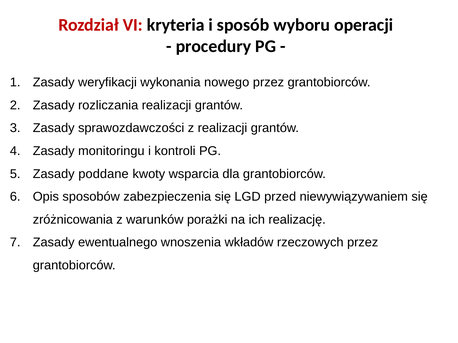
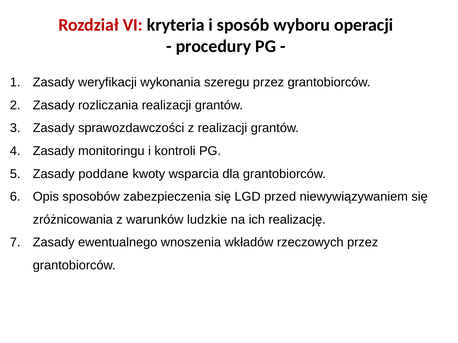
nowego: nowego -> szeregu
porażki: porażki -> ludzkie
